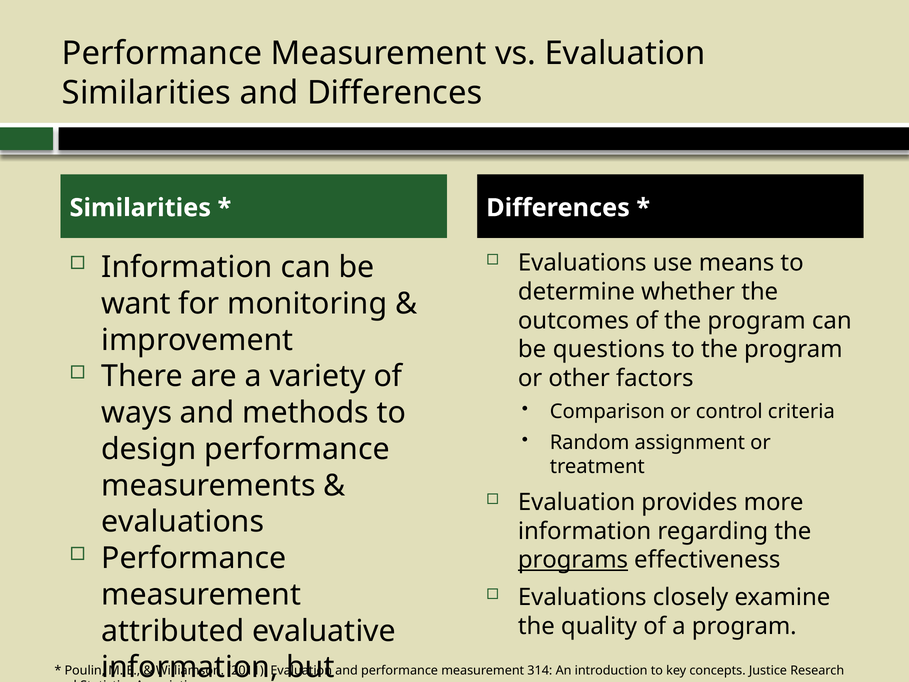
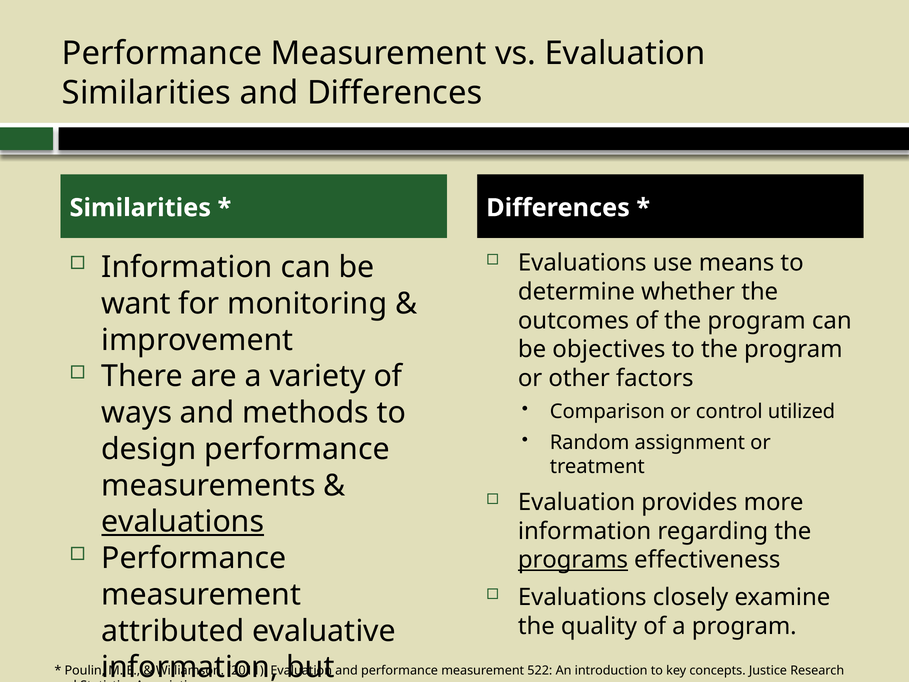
questions: questions -> objectives
criteria: criteria -> utilized
evaluations at (183, 522) underline: none -> present
314: 314 -> 522
